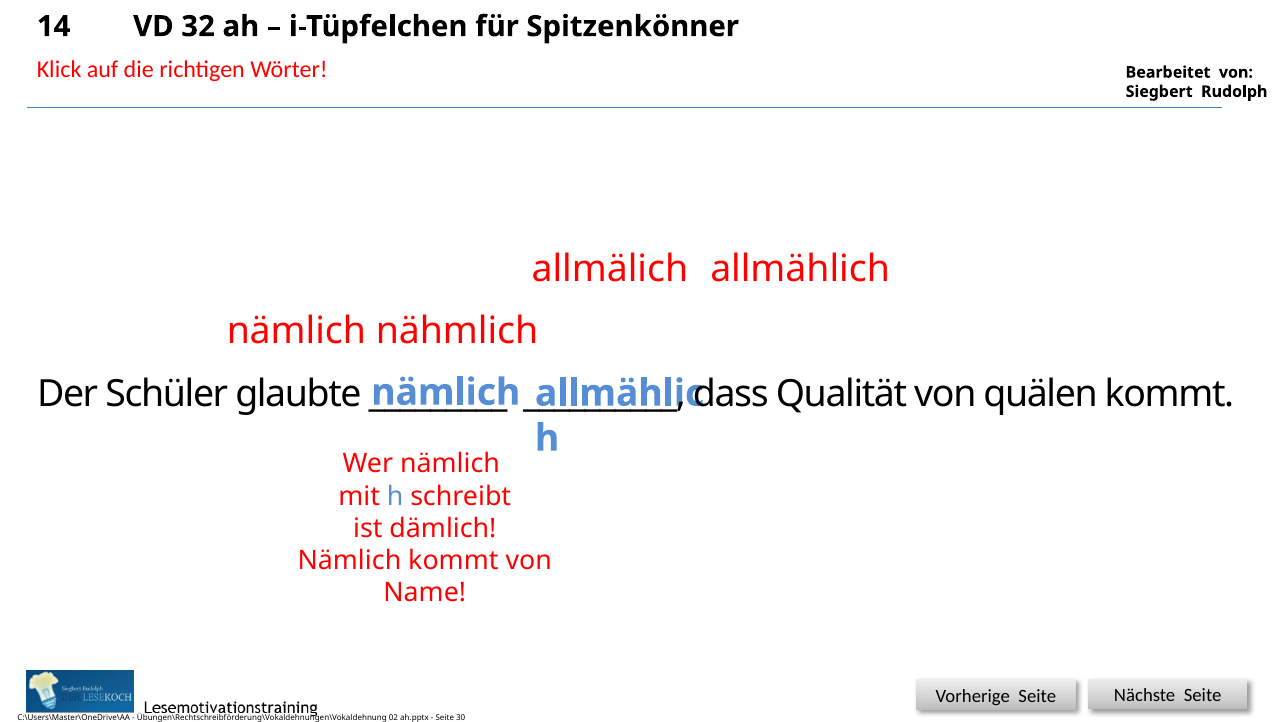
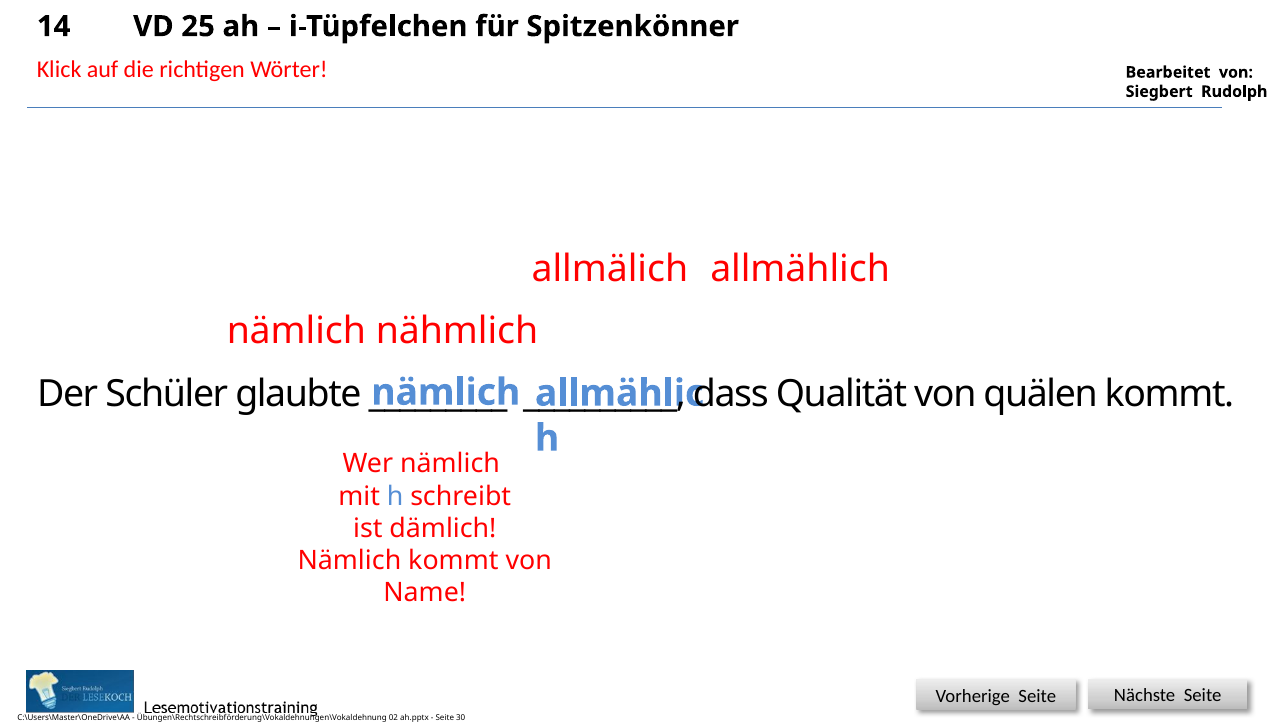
32: 32 -> 25
